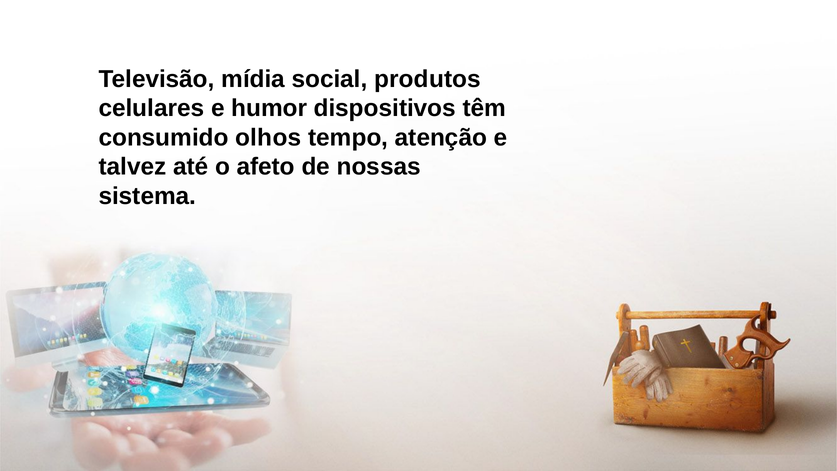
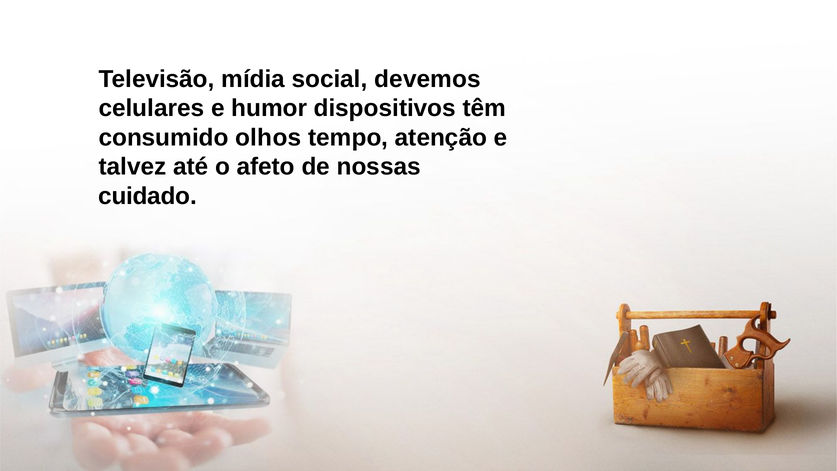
produtos: produtos -> devemos
sistema: sistema -> cuidado
